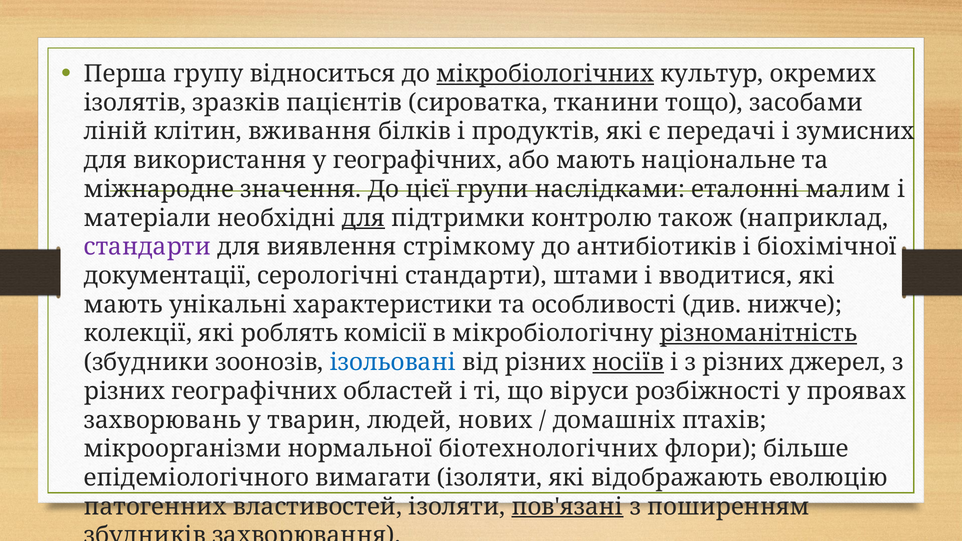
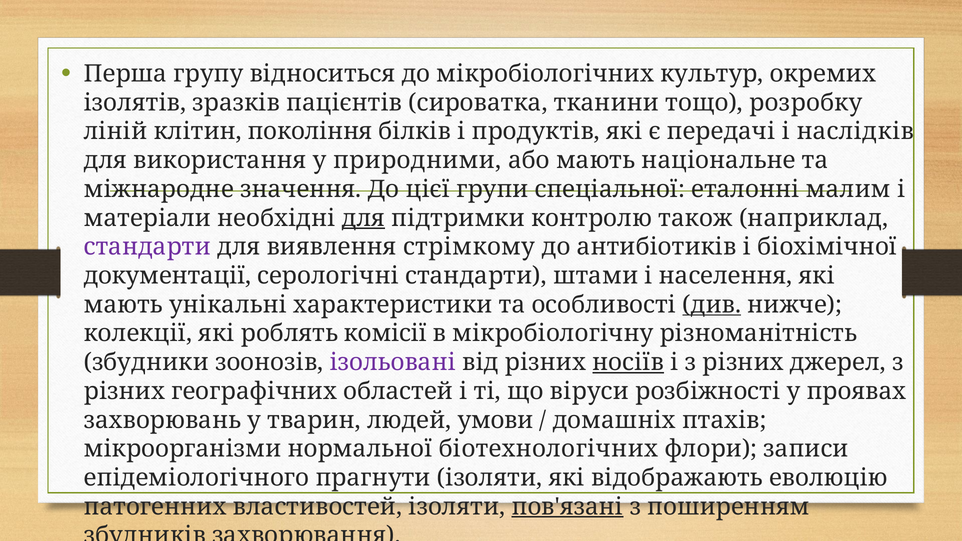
мікробіологічних underline: present -> none
засобами: засобами -> розробку
вживання: вживання -> покоління
зумисних: зумисних -> наслідків
у географічних: географічних -> природними
наслідками: наслідками -> спеціальної
вводитися: вводитися -> населення
див underline: none -> present
різноманітність underline: present -> none
ізольовані colour: blue -> purple
нових: нових -> умови
більше: більше -> записи
вимагати: вимагати -> прагнути
